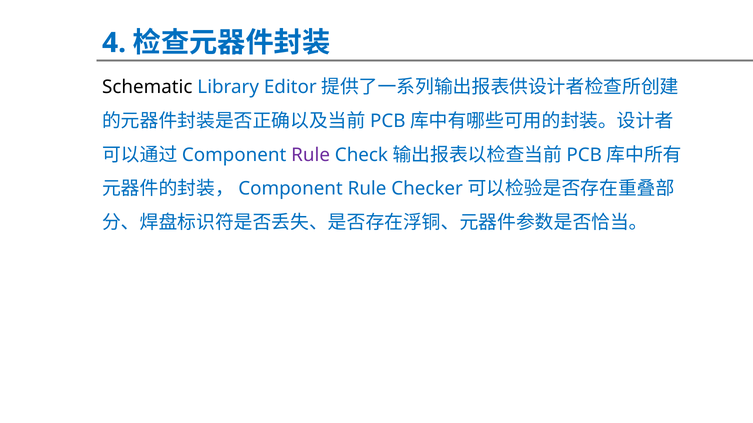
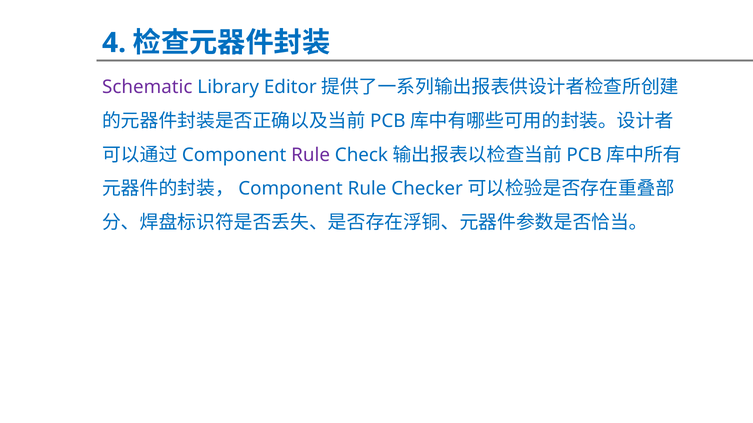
Schematic colour: black -> purple
